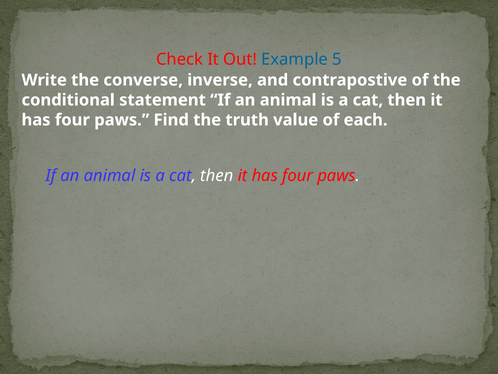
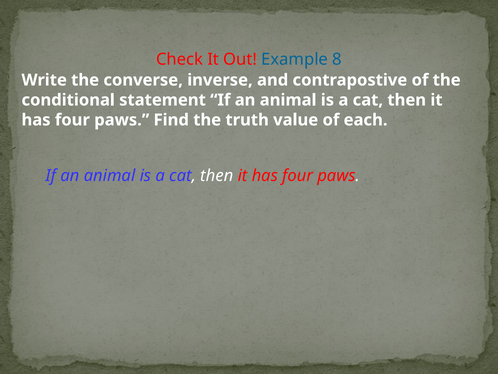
5: 5 -> 8
